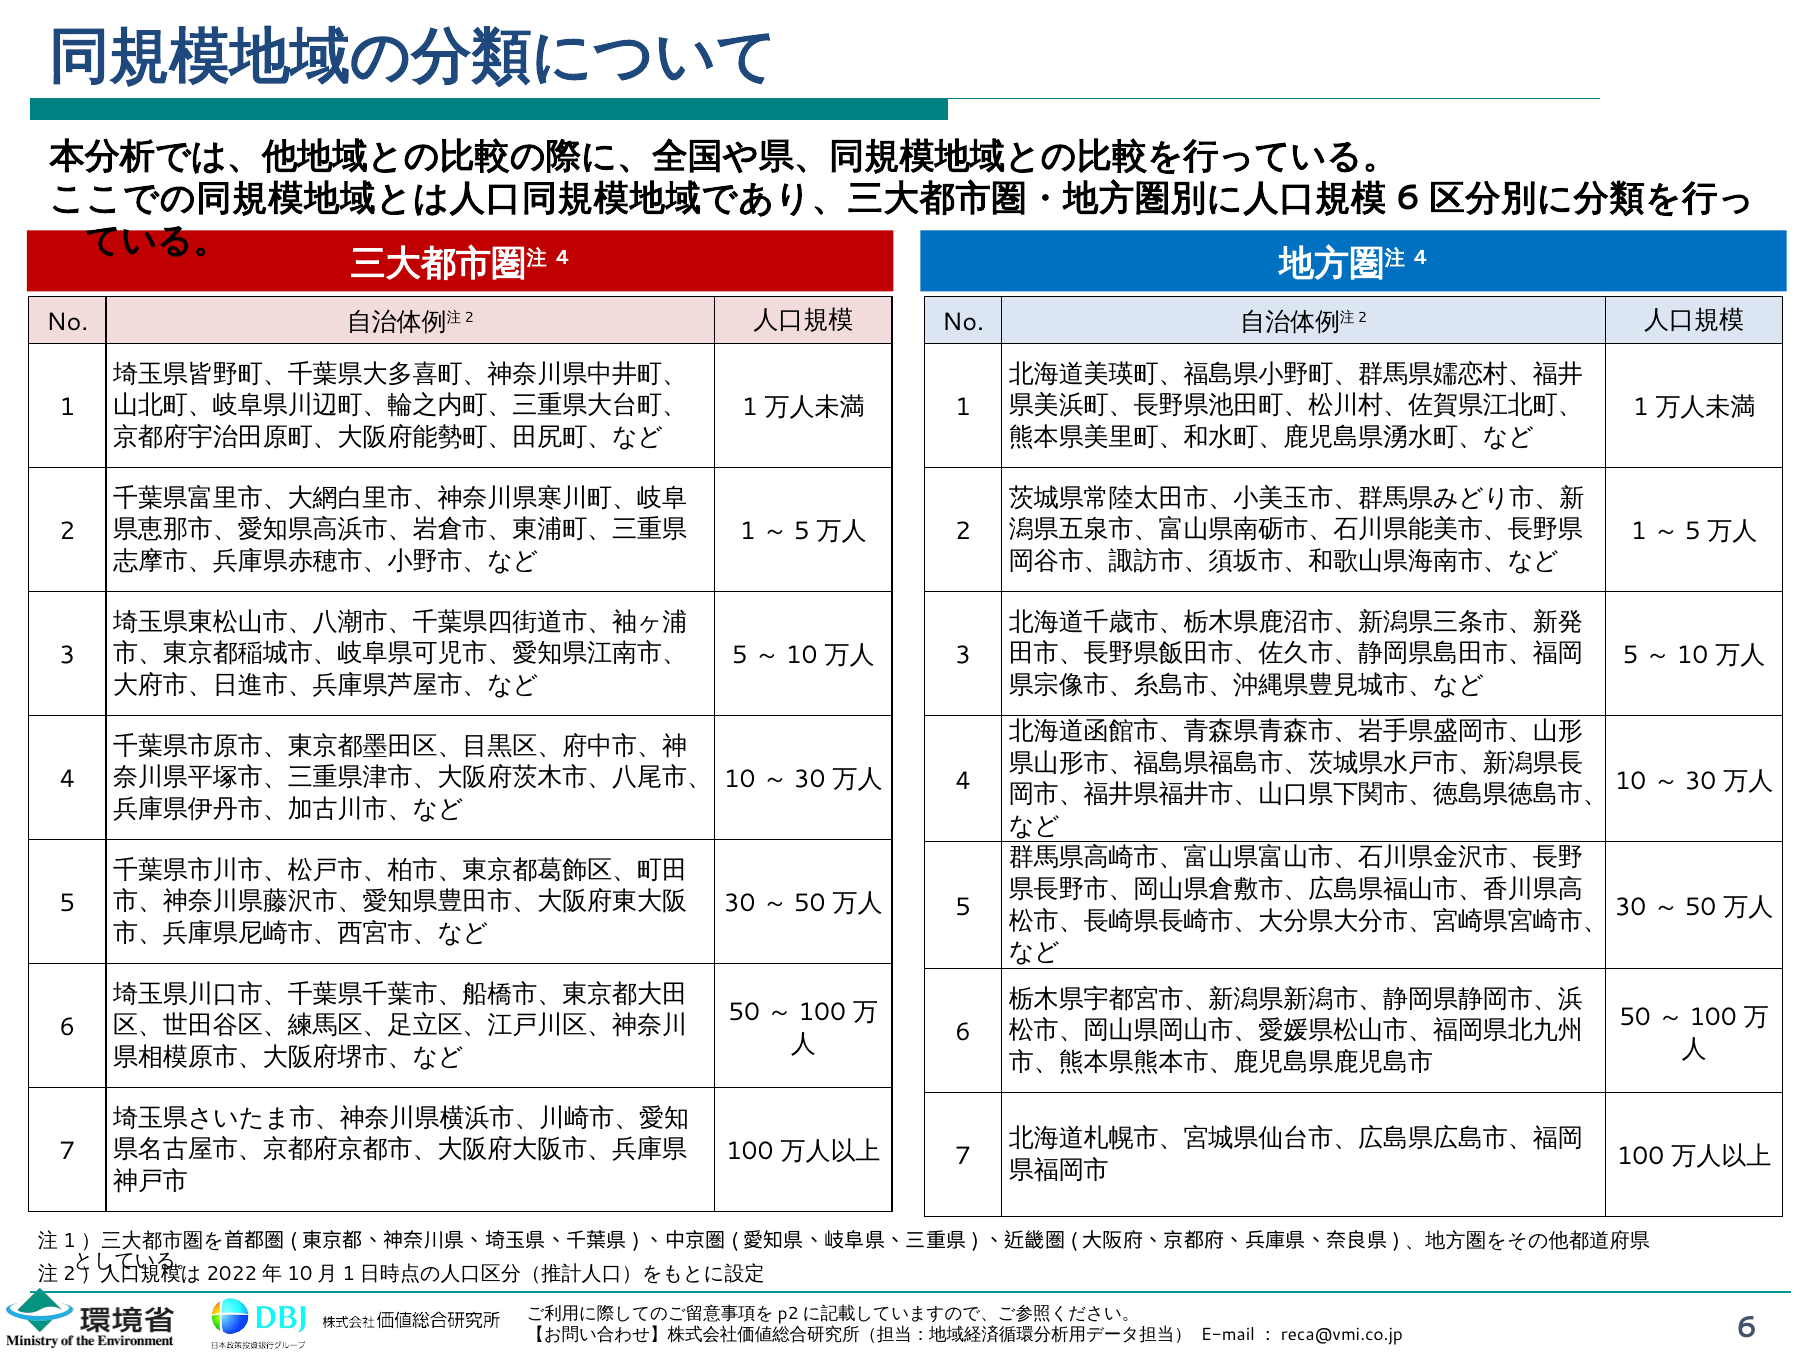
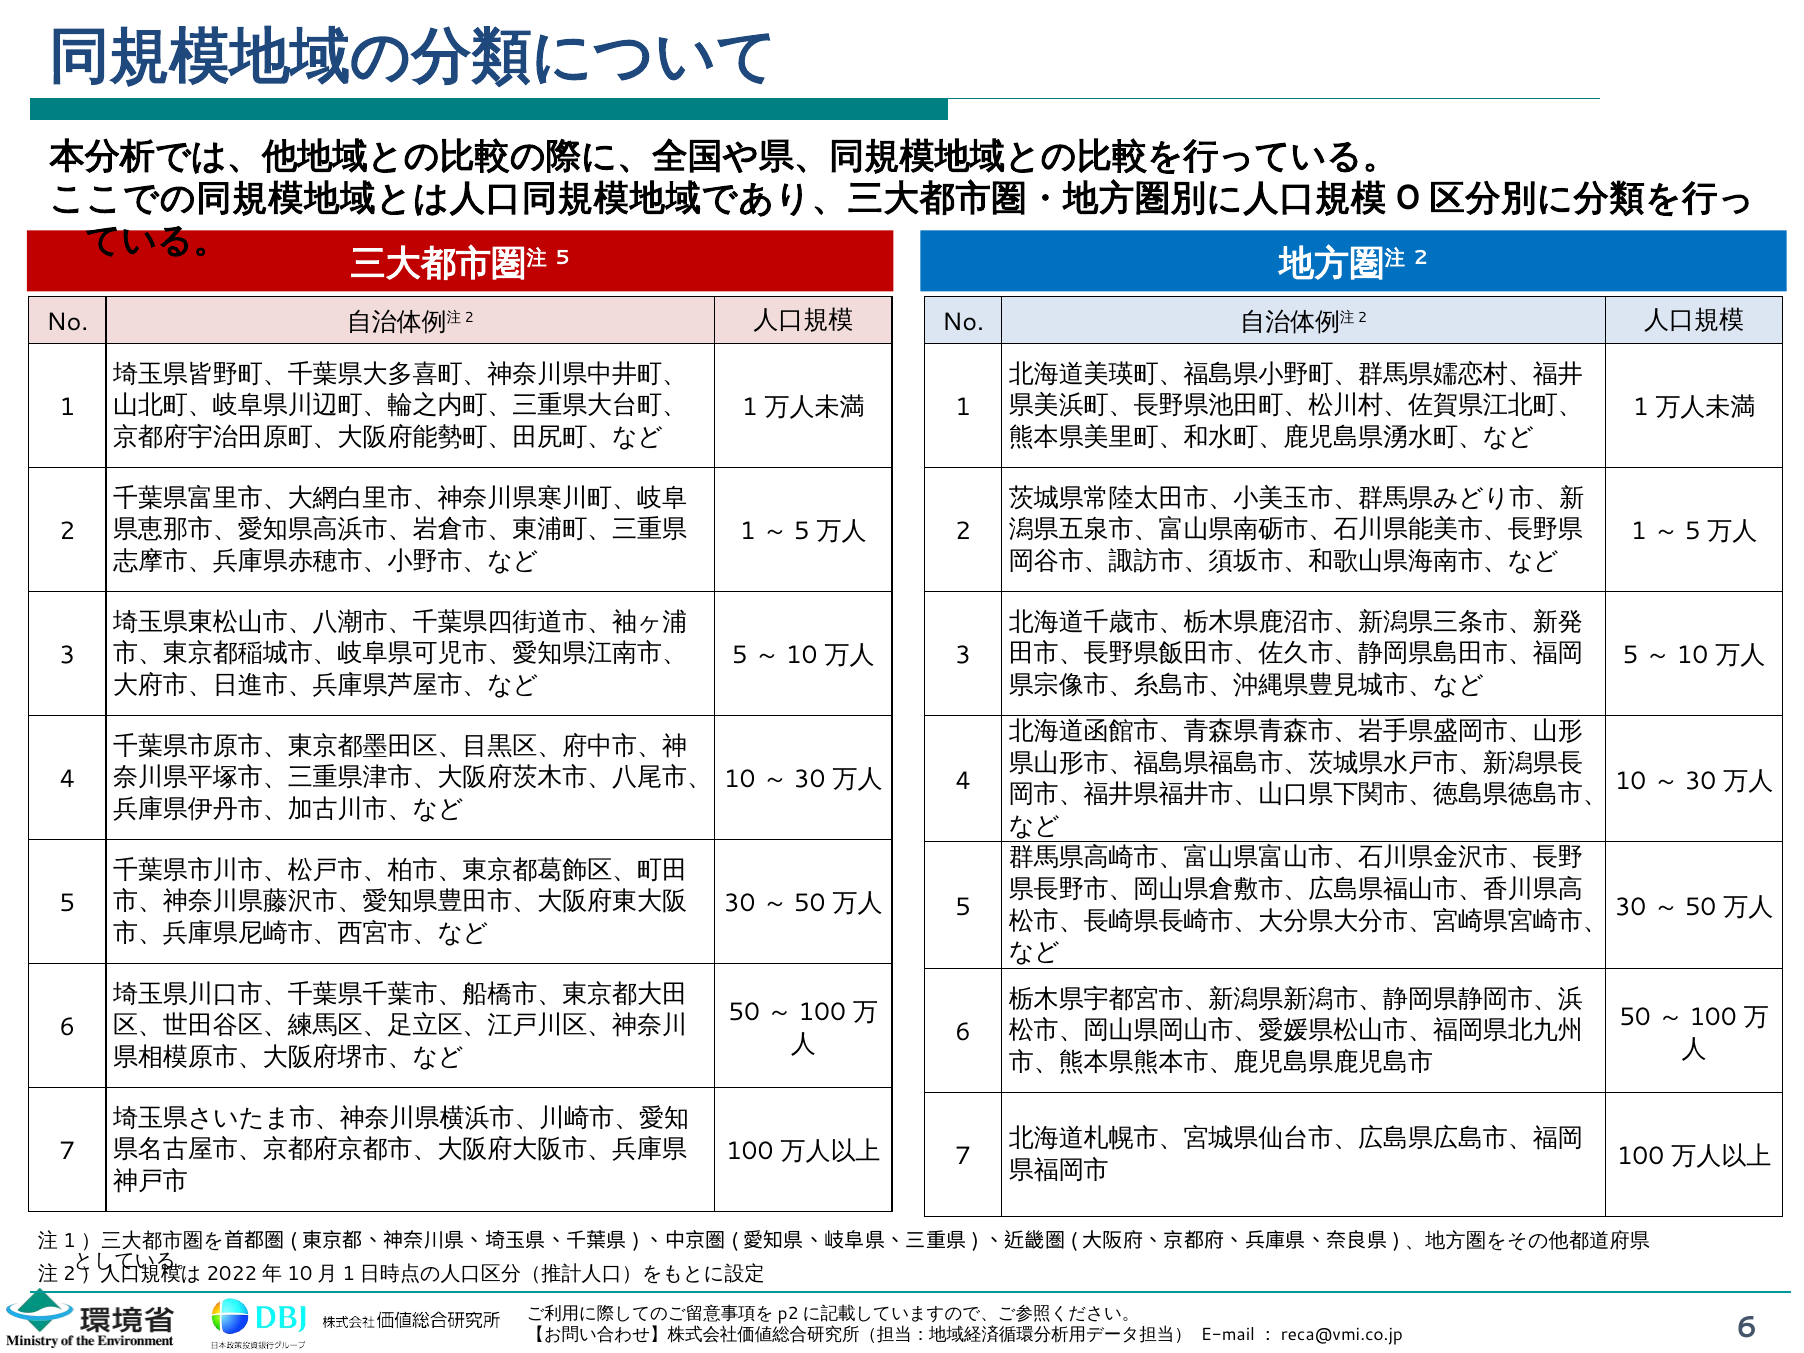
6 at (1408, 198): 6 -> 0
4 at (563, 258): 4 -> 5
4 at (1421, 258): 4 -> 2
